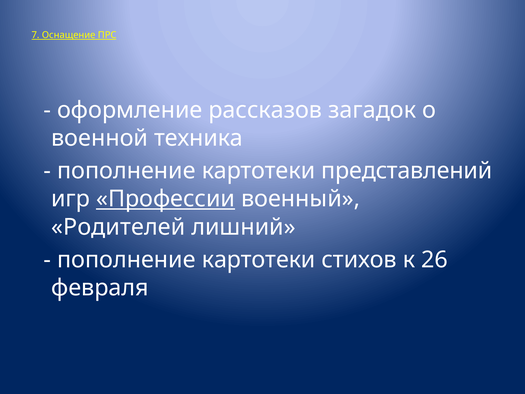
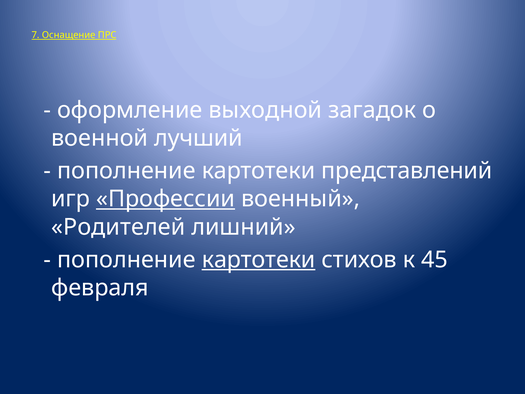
рассказов: рассказов -> выходной
техника: техника -> лучший
картотеки at (259, 260) underline: none -> present
26: 26 -> 45
